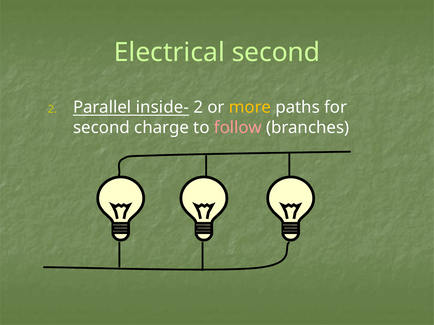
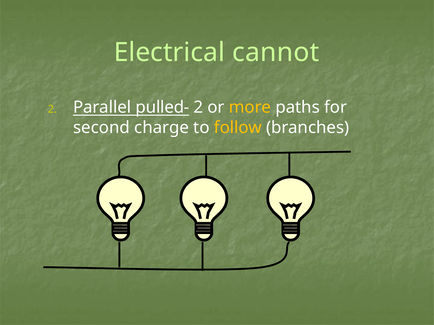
Electrical second: second -> cannot
inside-: inside- -> pulled-
follow colour: pink -> yellow
